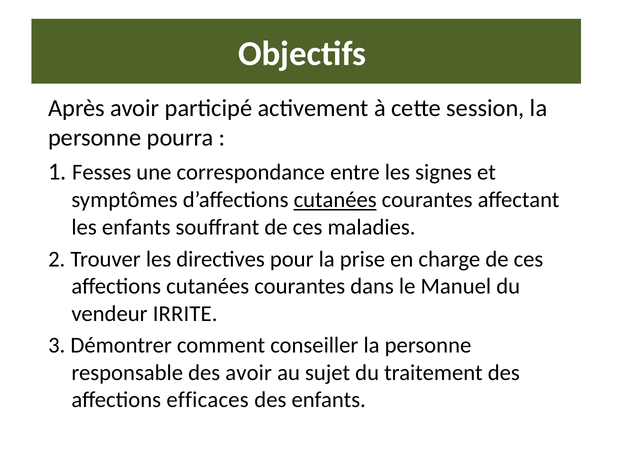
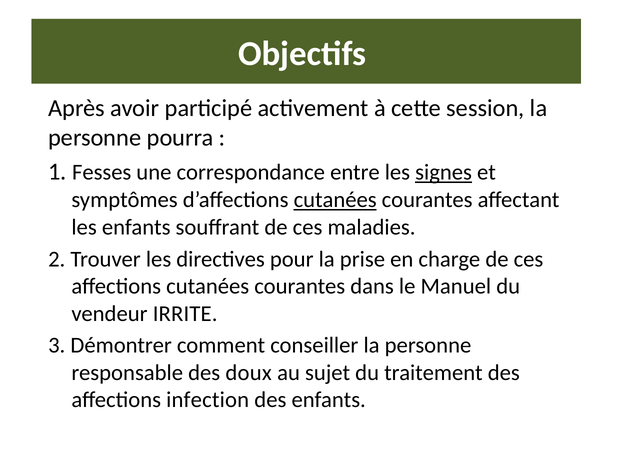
signes underline: none -> present
des avoir: avoir -> doux
efficaces: efficaces -> infection
